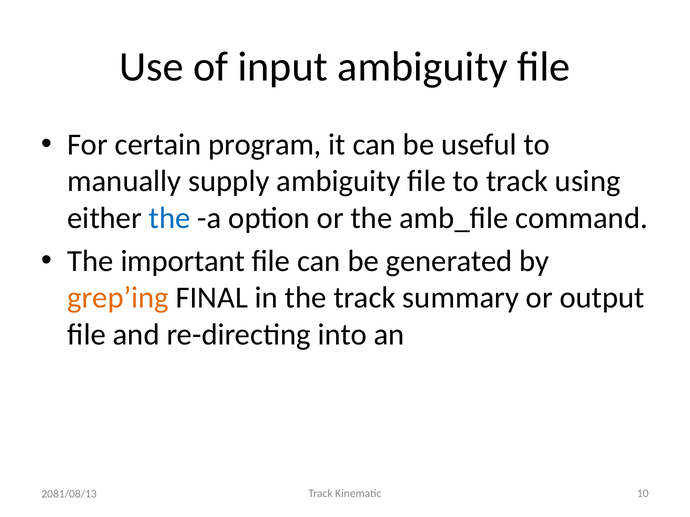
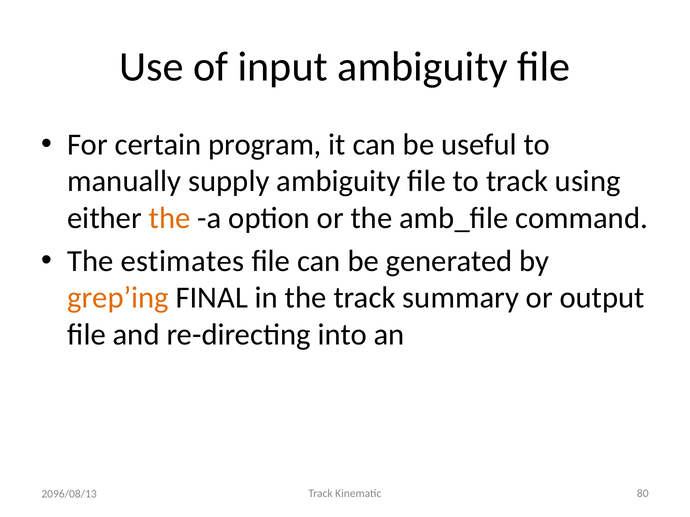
the at (170, 218) colour: blue -> orange
important: important -> estimates
10: 10 -> 80
2081/08/13: 2081/08/13 -> 2096/08/13
